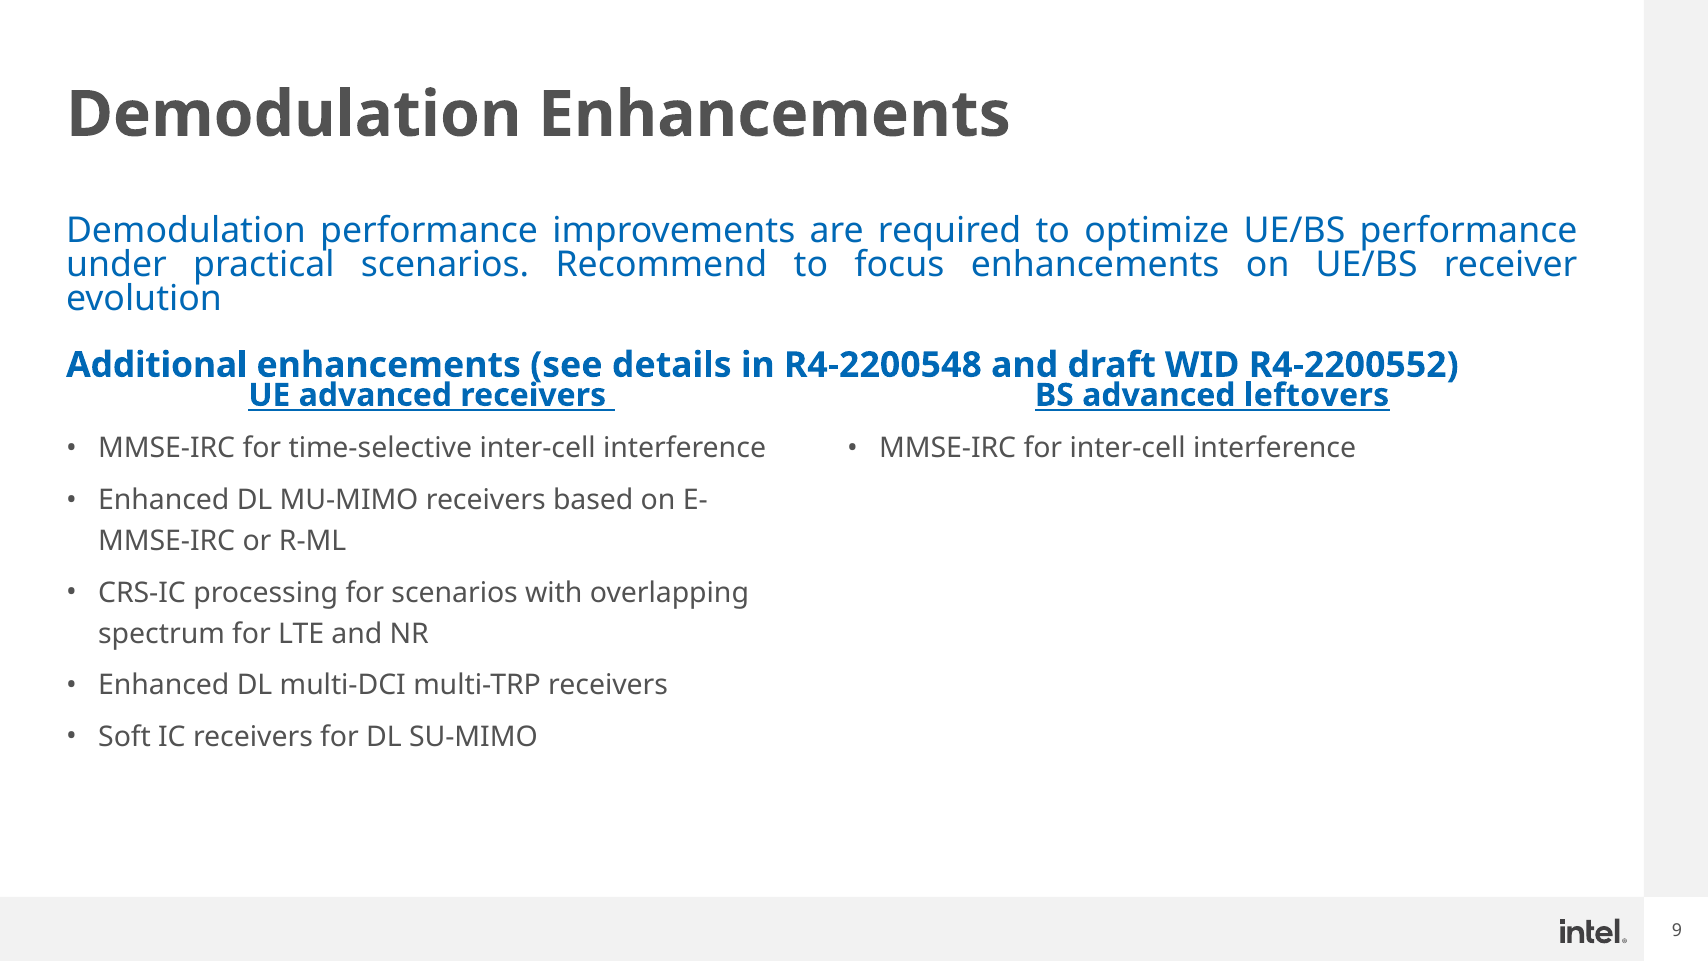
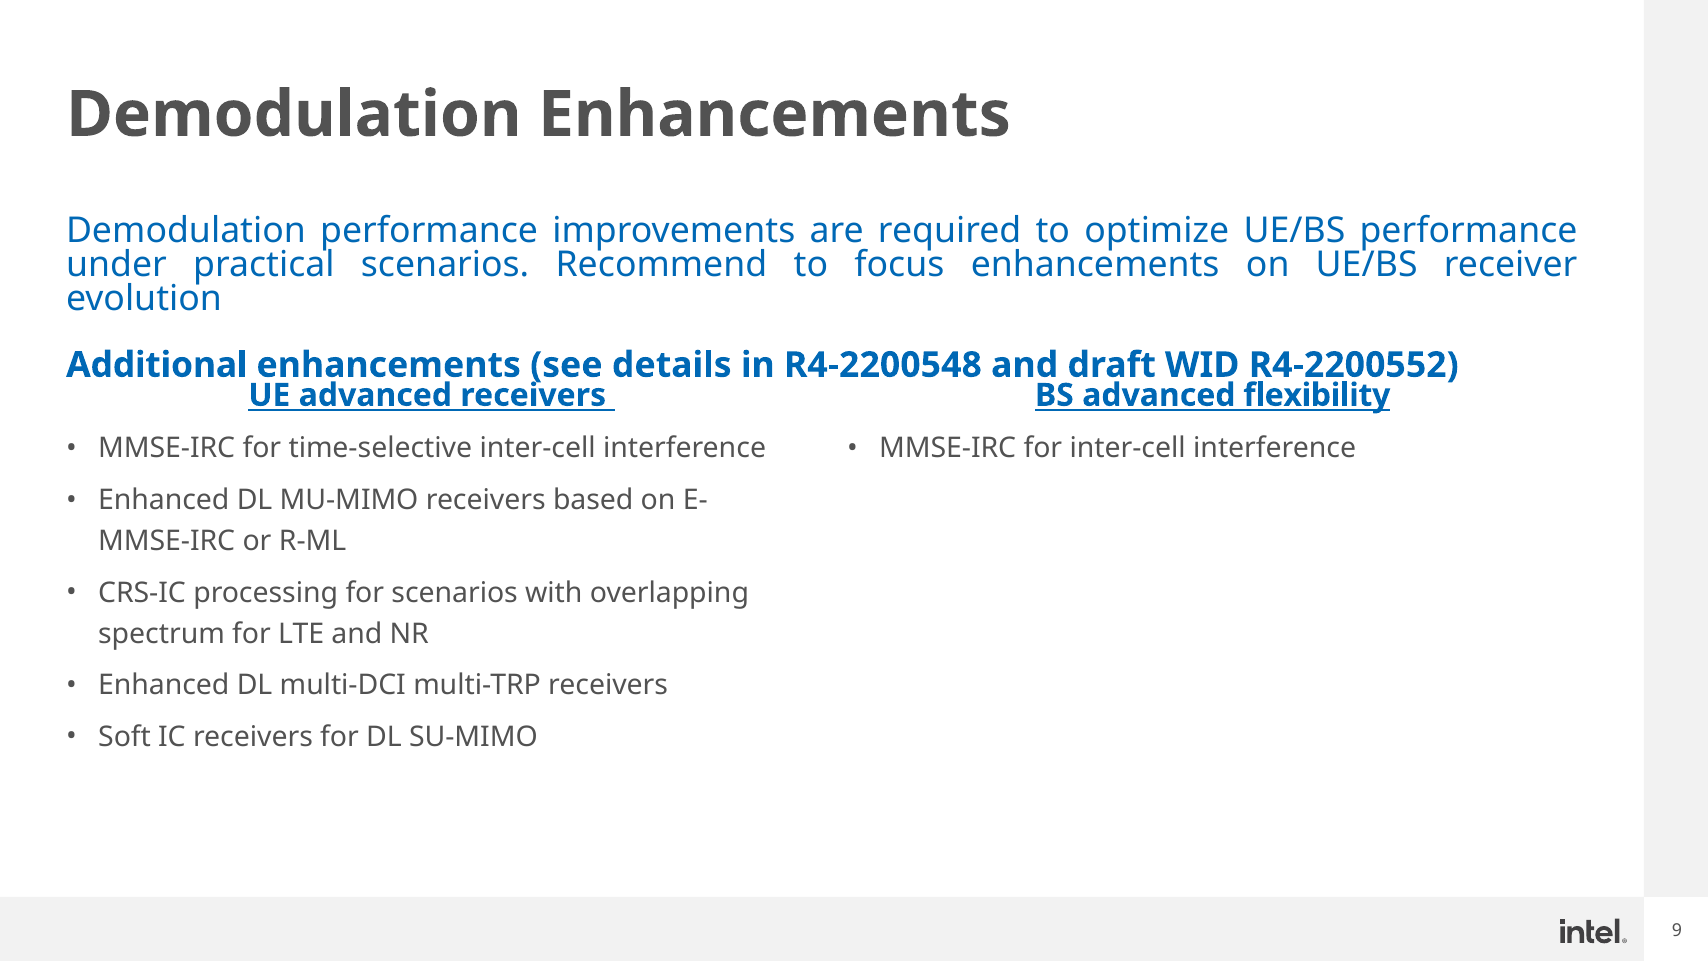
leftovers: leftovers -> flexibility
